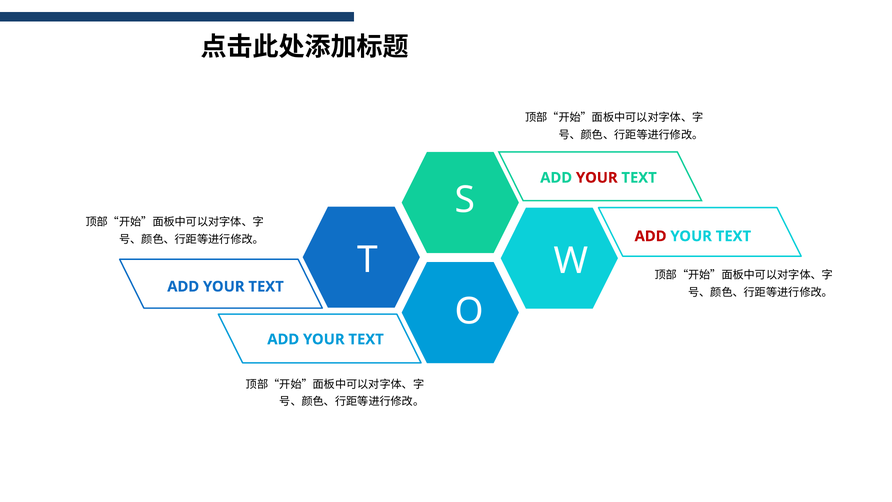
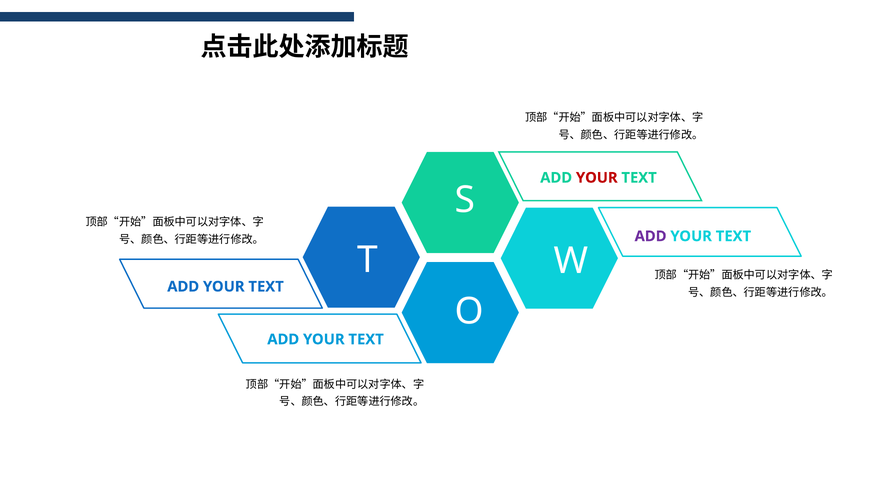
ADD at (651, 236) colour: red -> purple
